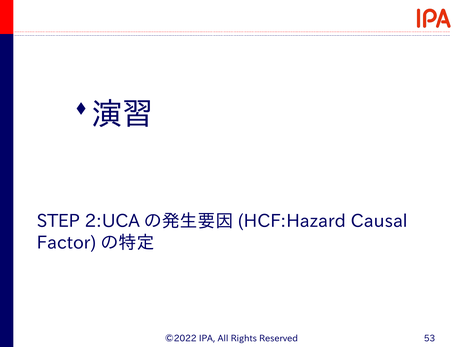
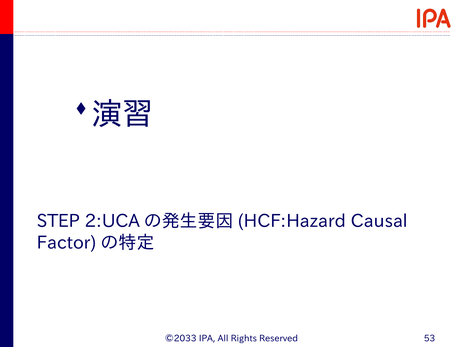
©2022: ©2022 -> ©2033
